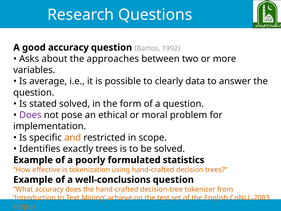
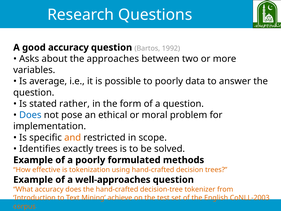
to clearly: clearly -> poorly
stated solved: solved -> rather
Does at (30, 115) colour: purple -> blue
statistics: statistics -> methods
well-conclusions: well-conclusions -> well-approaches
